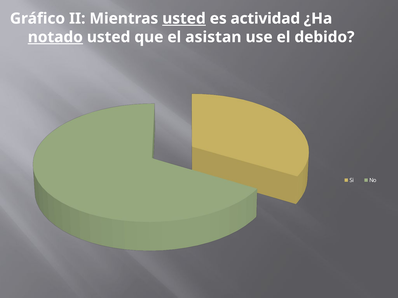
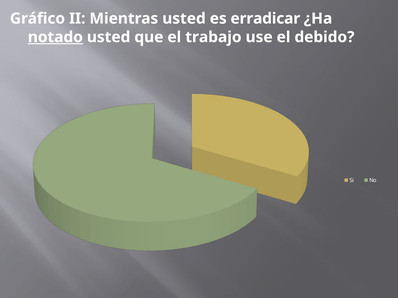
usted at (184, 19) underline: present -> none
actividad: actividad -> erradicar
asistan: asistan -> trabajo
